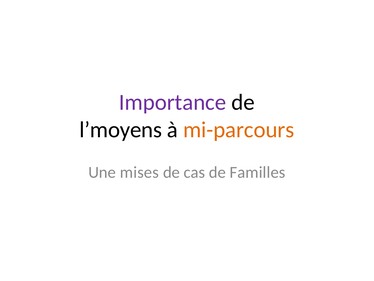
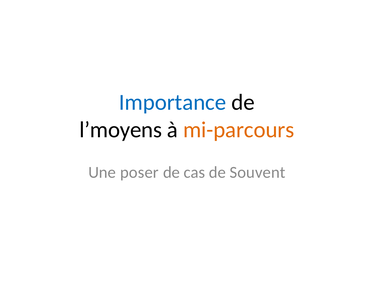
Importance colour: purple -> blue
mises: mises -> poser
Familles: Familles -> Souvent
